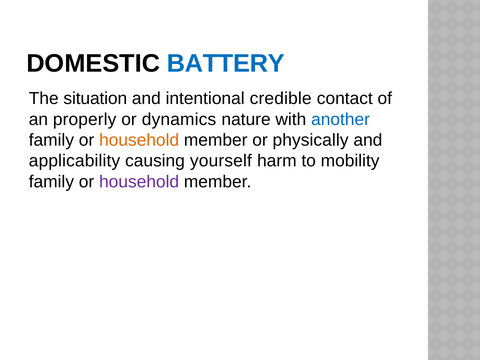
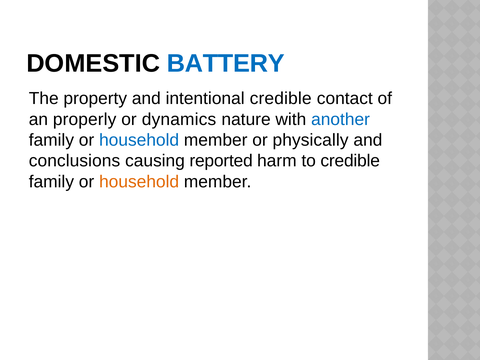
situation: situation -> property
household at (139, 140) colour: orange -> blue
applicability: applicability -> conclusions
yourself: yourself -> reported
to mobility: mobility -> credible
household at (139, 182) colour: purple -> orange
